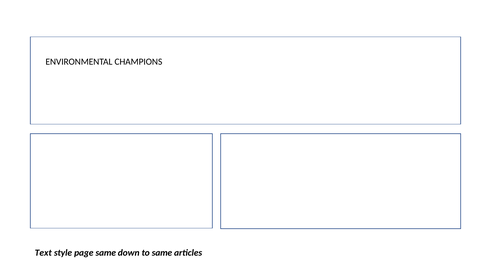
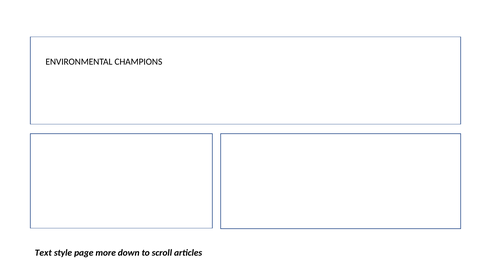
page same: same -> more
to same: same -> scroll
